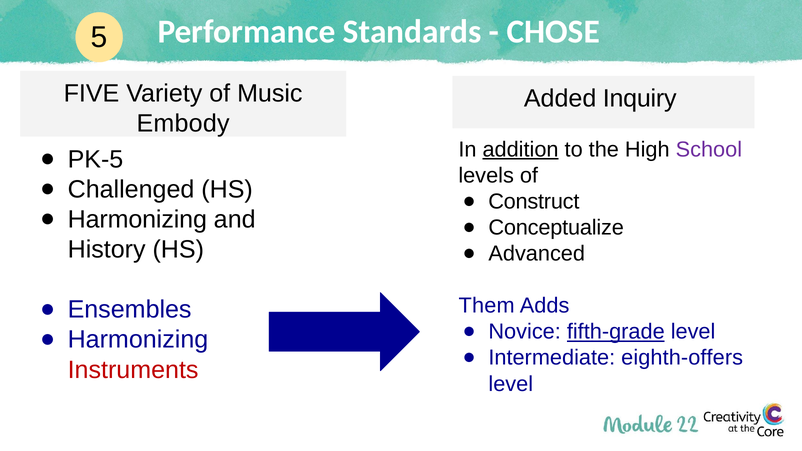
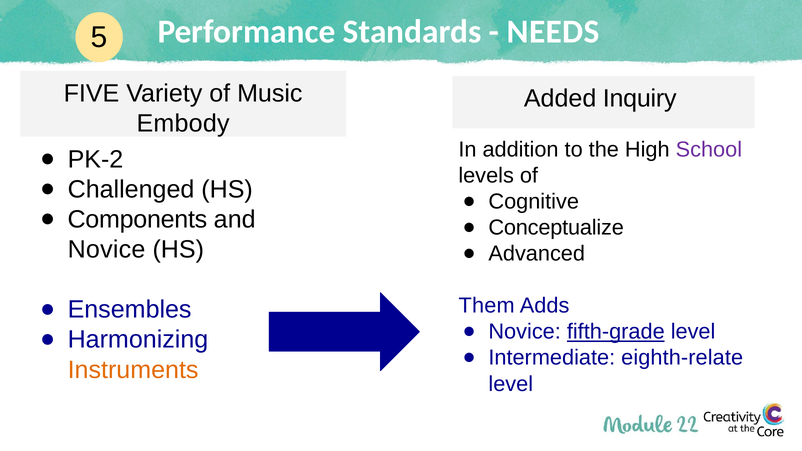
CHOSE: CHOSE -> NEEDS
addition underline: present -> none
PK-5: PK-5 -> PK-2
Construct: Construct -> Cognitive
Harmonizing at (137, 219): Harmonizing -> Components
History at (107, 250): History -> Novice
eighth-offers: eighth-offers -> eighth-relate
Instruments colour: red -> orange
